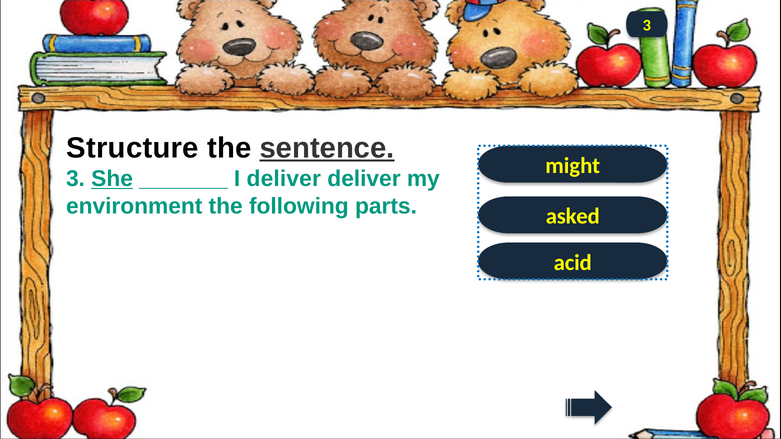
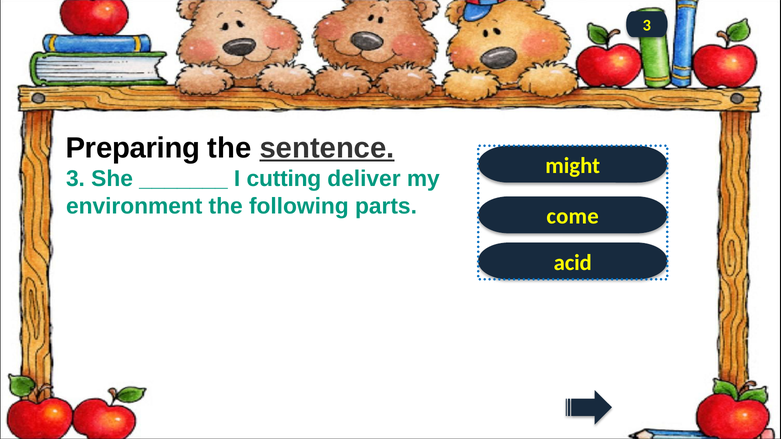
Structure: Structure -> Preparing
She underline: present -> none
I deliver: deliver -> cutting
asked: asked -> come
